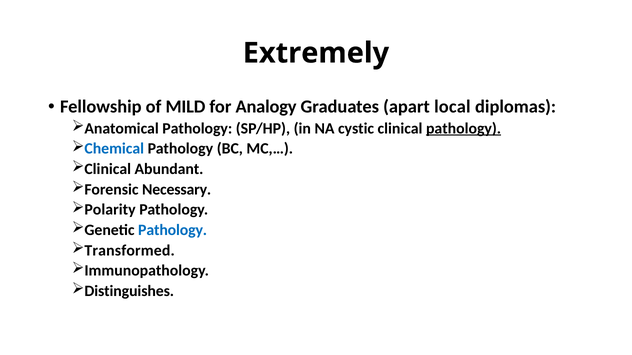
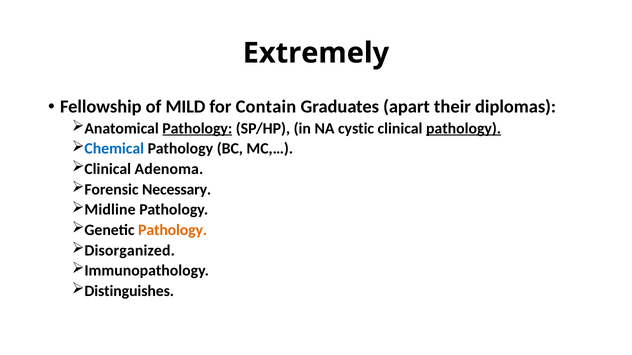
Analogy: Analogy -> Contain
local: local -> their
Pathology at (197, 129) underline: none -> present
Abundant: Abundant -> Adenoma
Polarity: Polarity -> Midline
Pathology at (173, 230) colour: blue -> orange
Transformed: Transformed -> Disorganized
